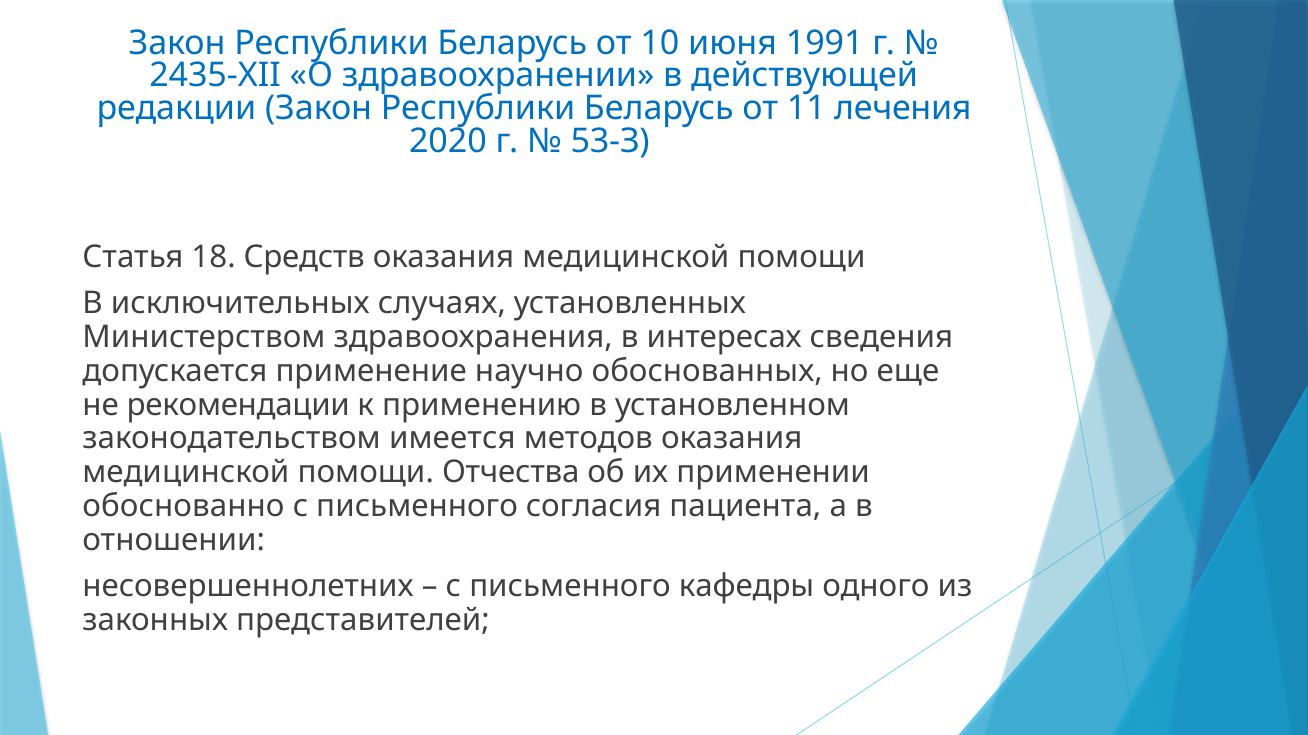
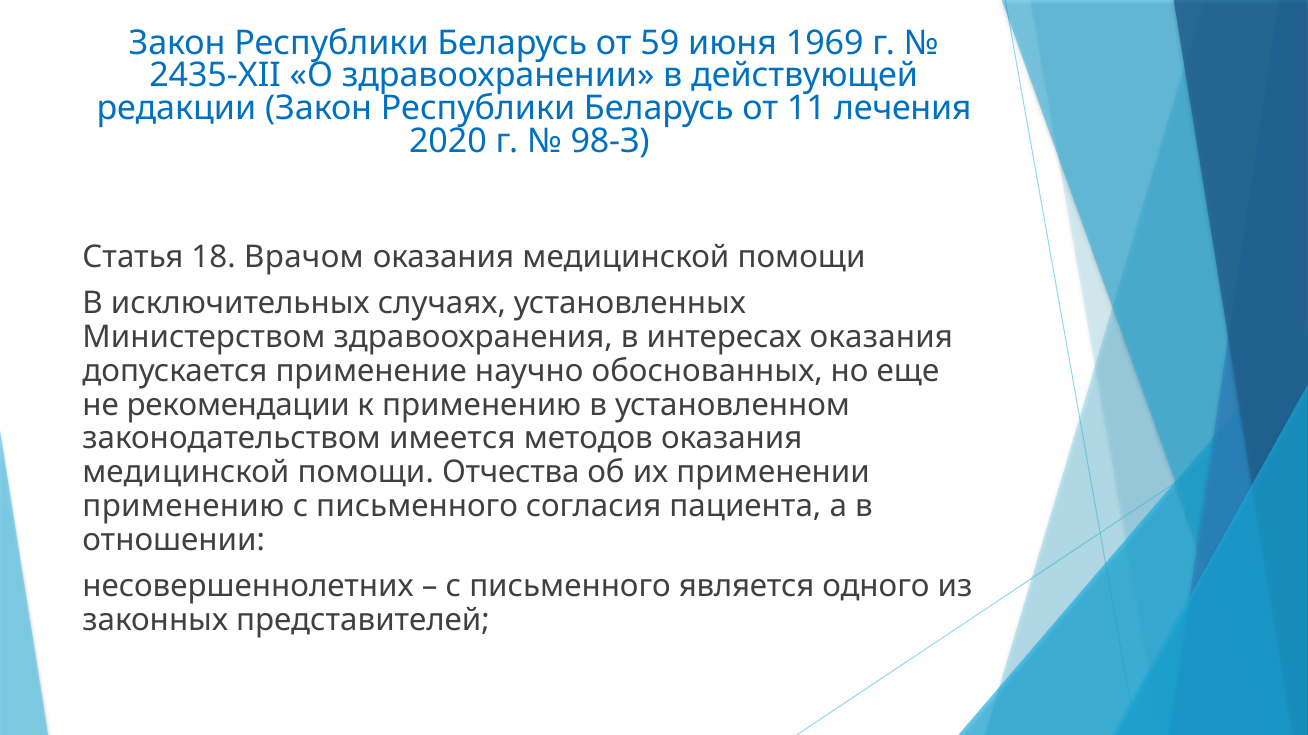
10: 10 -> 59
1991: 1991 -> 1969
53-З: 53-З -> 98-З
Средств: Средств -> Врачом
интересах сведения: сведения -> оказания
обоснованно at (183, 507): обоснованно -> применению
кафедры: кафедры -> является
